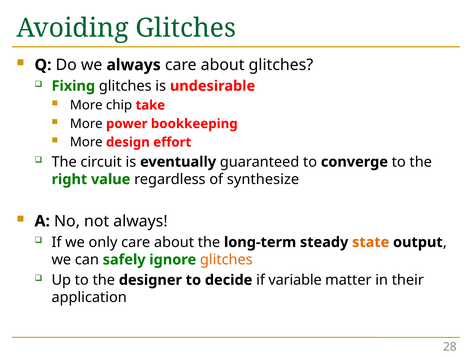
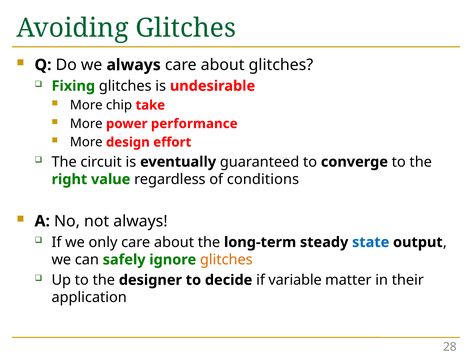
bookkeeping: bookkeeping -> performance
synthesize: synthesize -> conditions
state colour: orange -> blue
